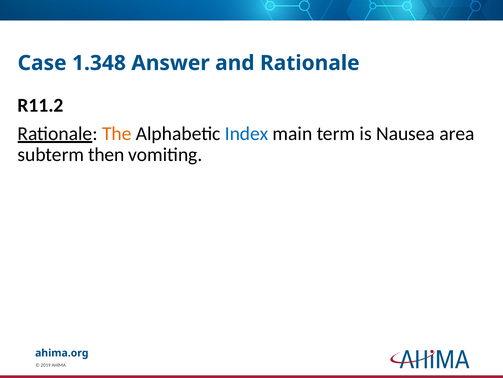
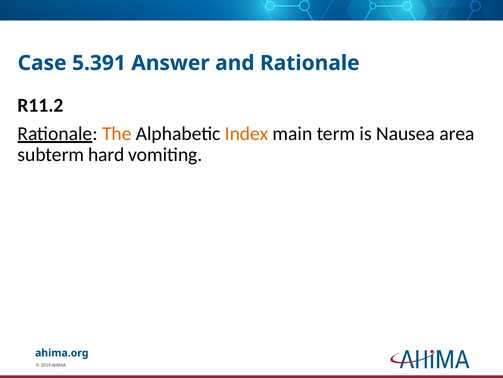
1.348: 1.348 -> 5.391
Index colour: blue -> orange
then: then -> hard
